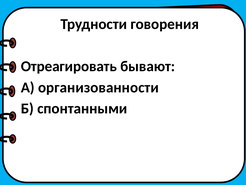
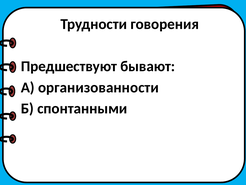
Отреагировать: Отреагировать -> Предшествуют
